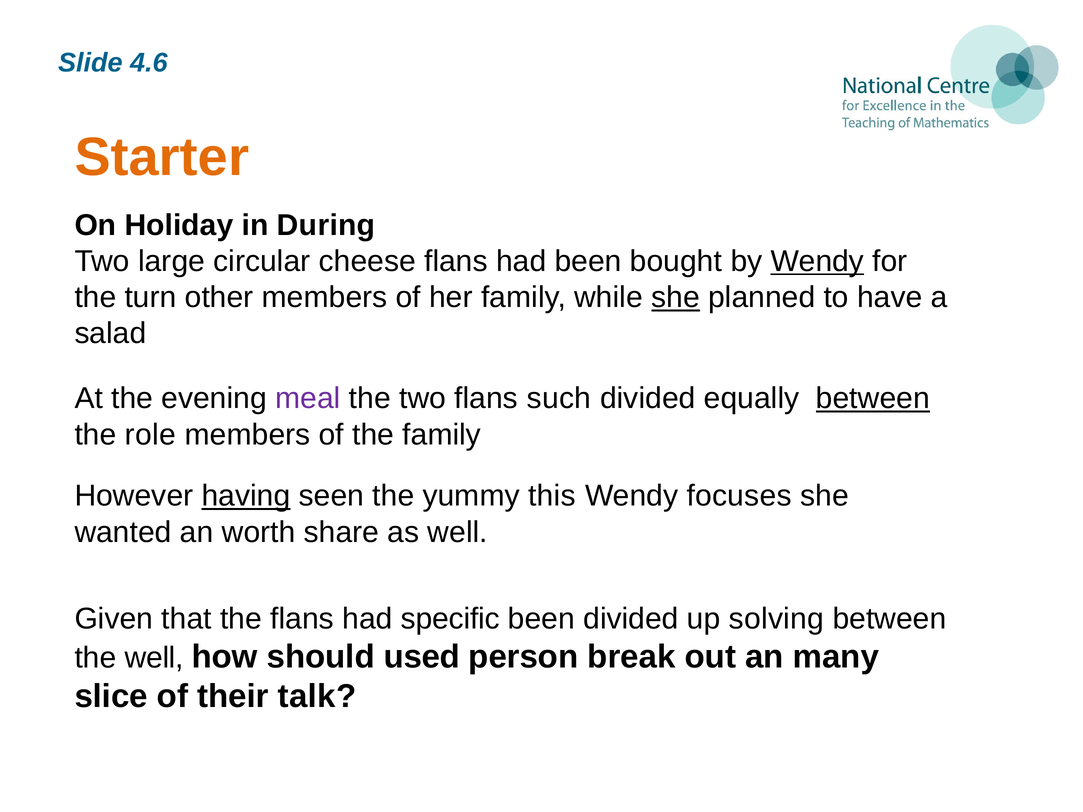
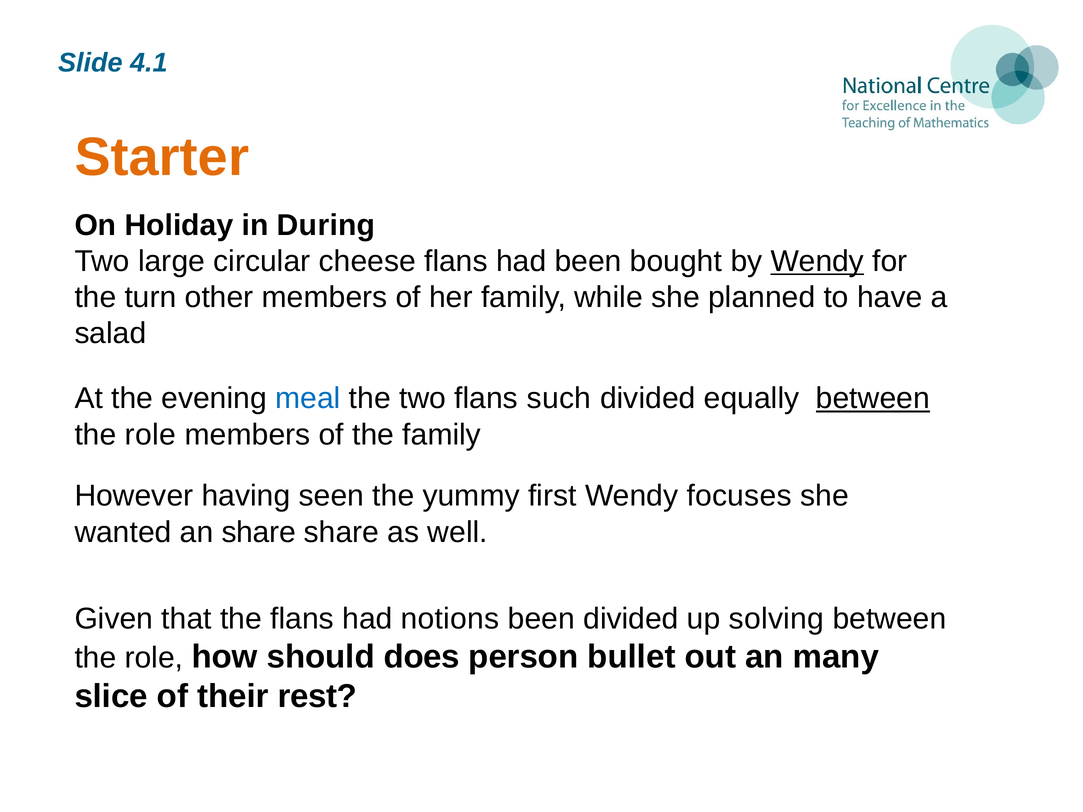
4.6: 4.6 -> 4.1
she at (676, 298) underline: present -> none
meal colour: purple -> blue
having underline: present -> none
this: this -> first
an worth: worth -> share
specific: specific -> notions
well at (154, 658): well -> role
used: used -> does
break: break -> bullet
talk: talk -> rest
